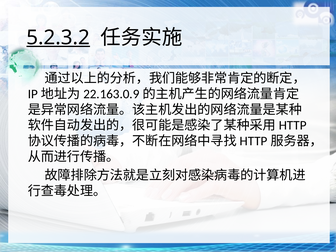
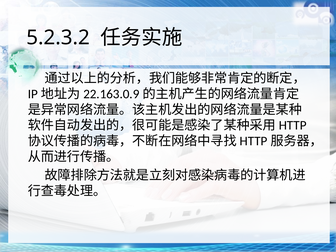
5.2.3.2 underline: present -> none
